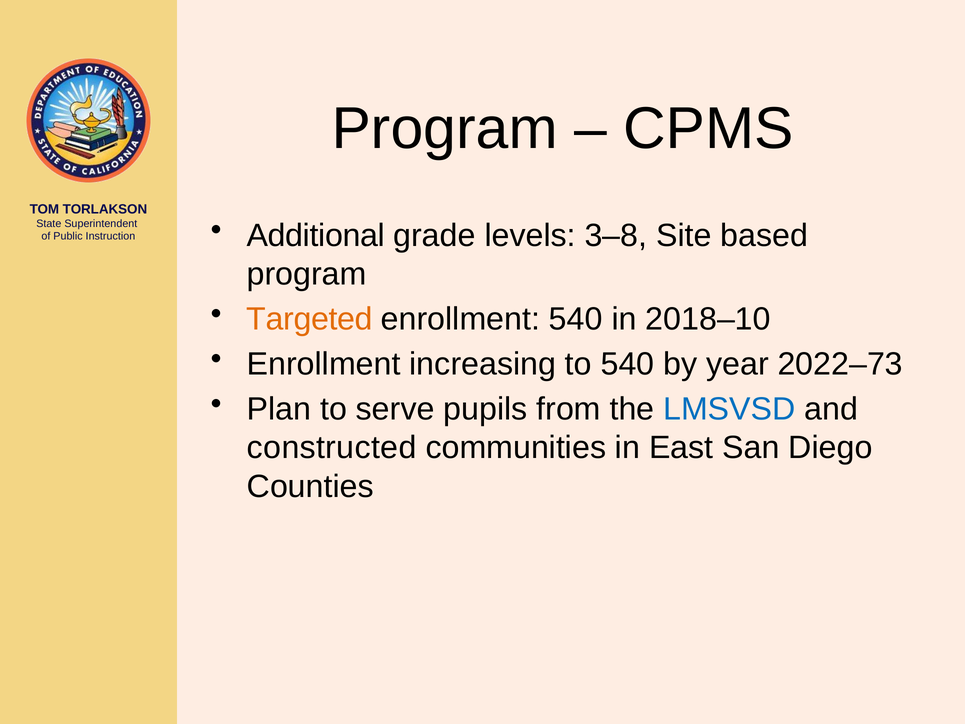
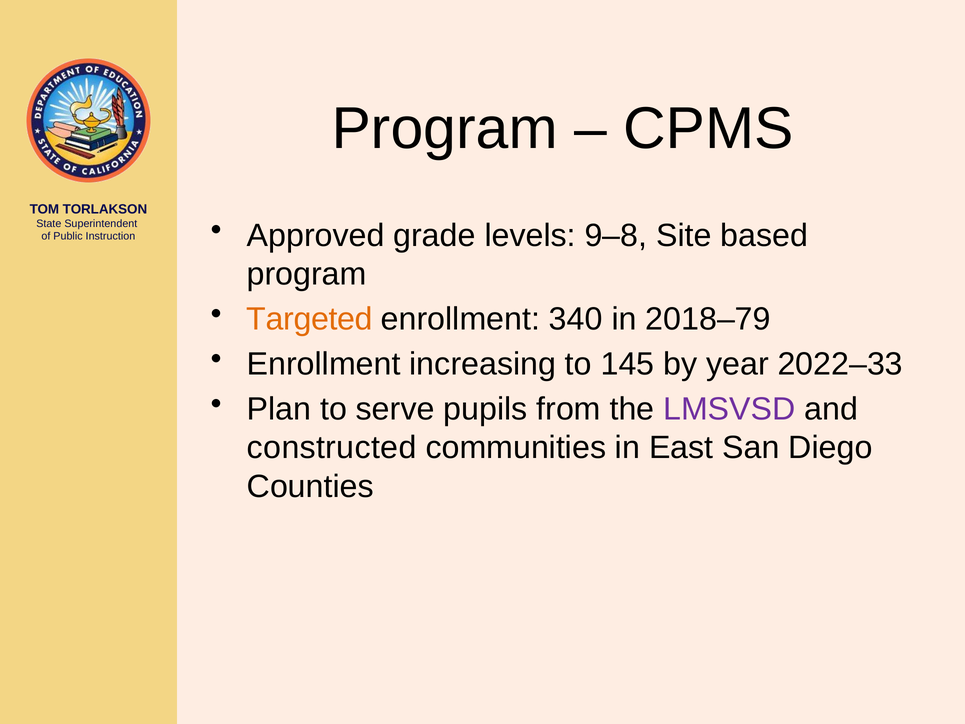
Additional: Additional -> Approved
3–8: 3–8 -> 9–8
enrollment 540: 540 -> 340
2018–10: 2018–10 -> 2018–79
to 540: 540 -> 145
2022–73: 2022–73 -> 2022–33
LMSVSD colour: blue -> purple
